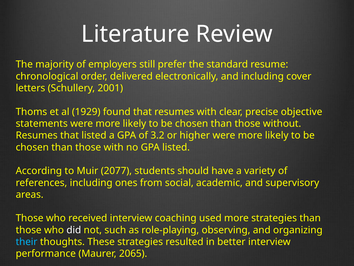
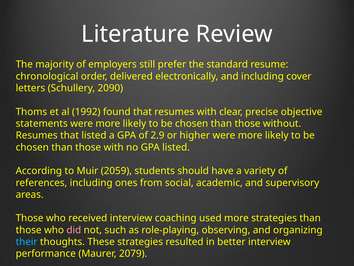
2001: 2001 -> 2090
1929: 1929 -> 1992
3.2: 3.2 -> 2.9
2077: 2077 -> 2059
did colour: white -> pink
2065: 2065 -> 2079
